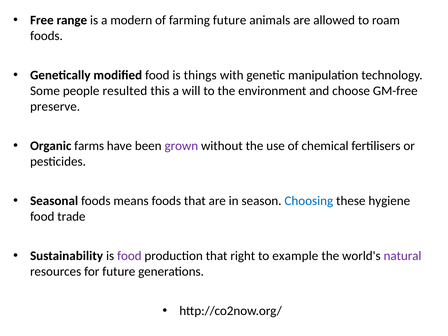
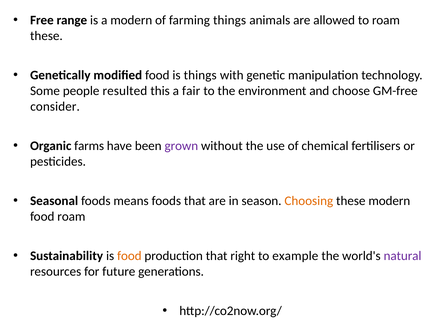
farming future: future -> things
foods at (46, 36): foods -> these
will: will -> fair
preserve: preserve -> consider
Choosing colour: blue -> orange
these hygiene: hygiene -> modern
food trade: trade -> roam
food at (129, 256) colour: purple -> orange
